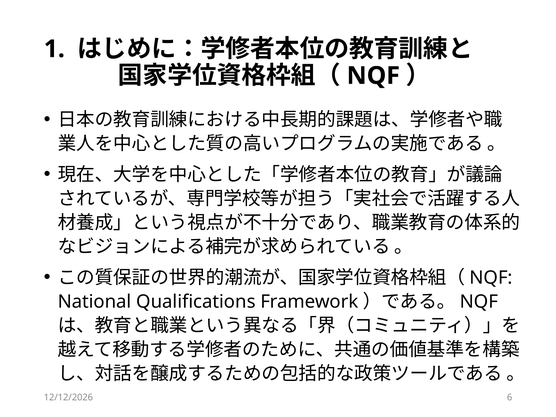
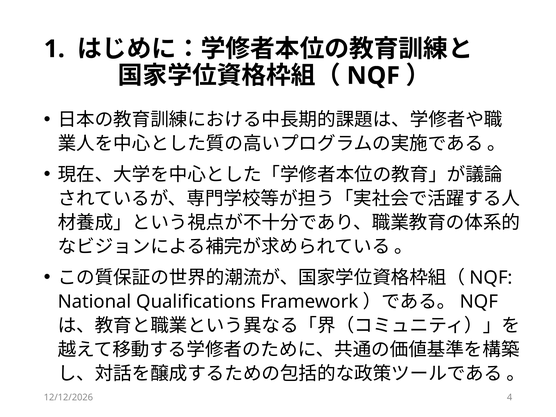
6: 6 -> 4
